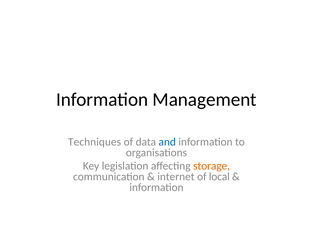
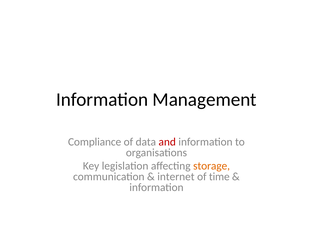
Techniques: Techniques -> Compliance
and colour: blue -> red
local: local -> time
